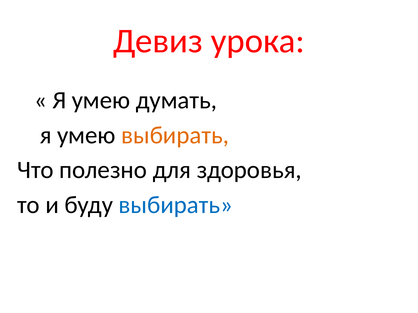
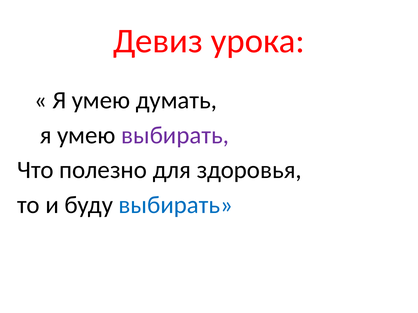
выбирать at (175, 135) colour: orange -> purple
